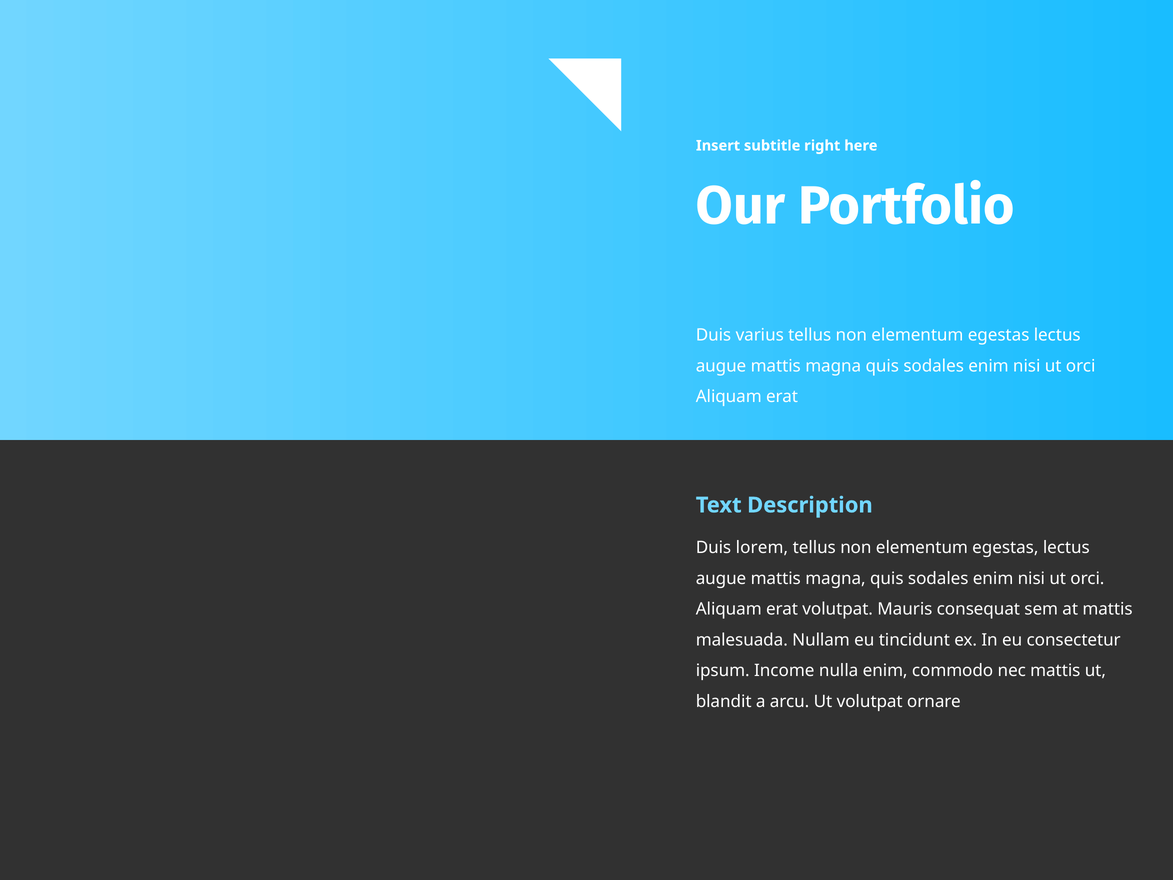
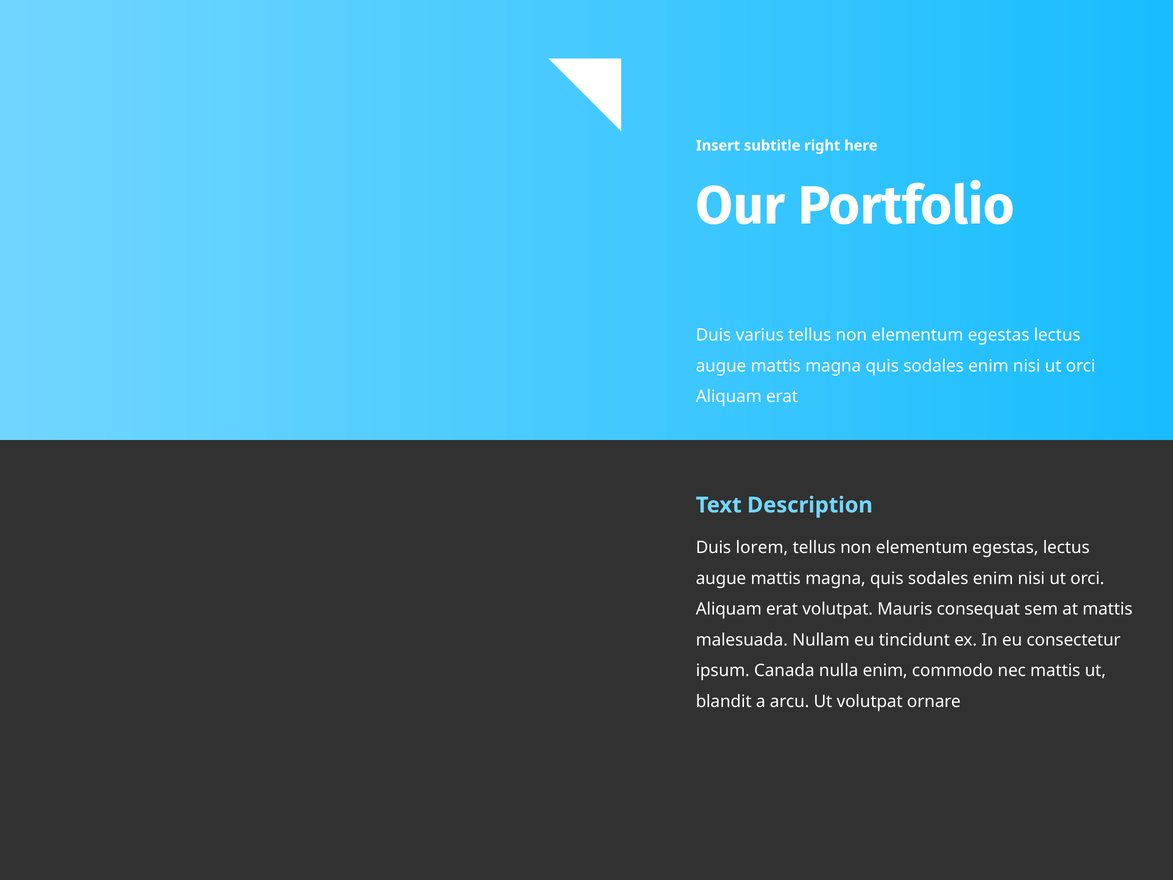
Income: Income -> Canada
